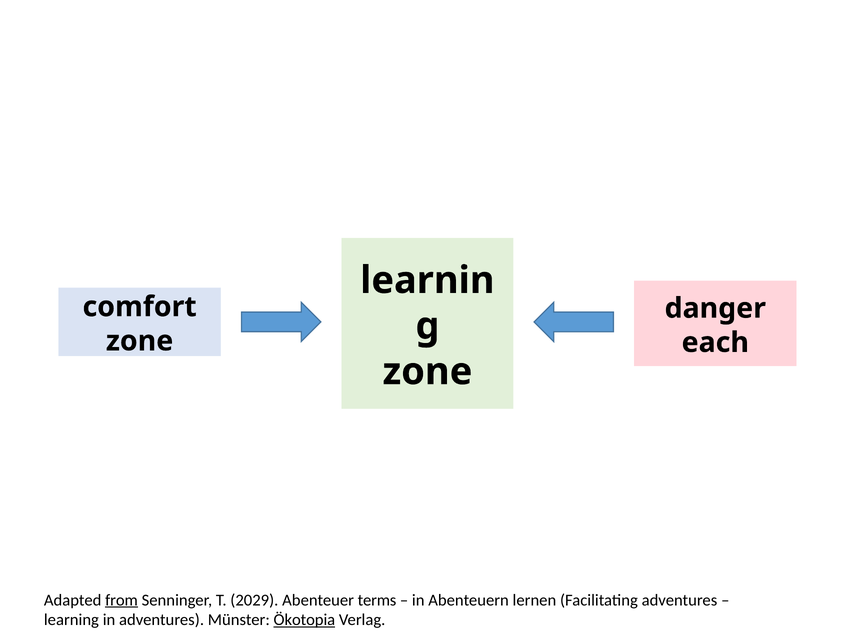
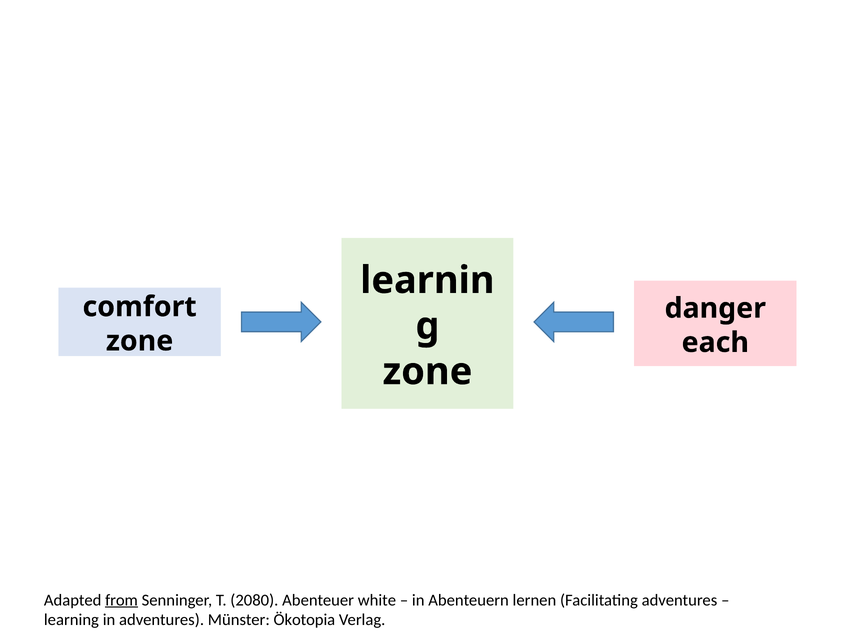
2029: 2029 -> 2080
terms: terms -> white
Ökotopia underline: present -> none
